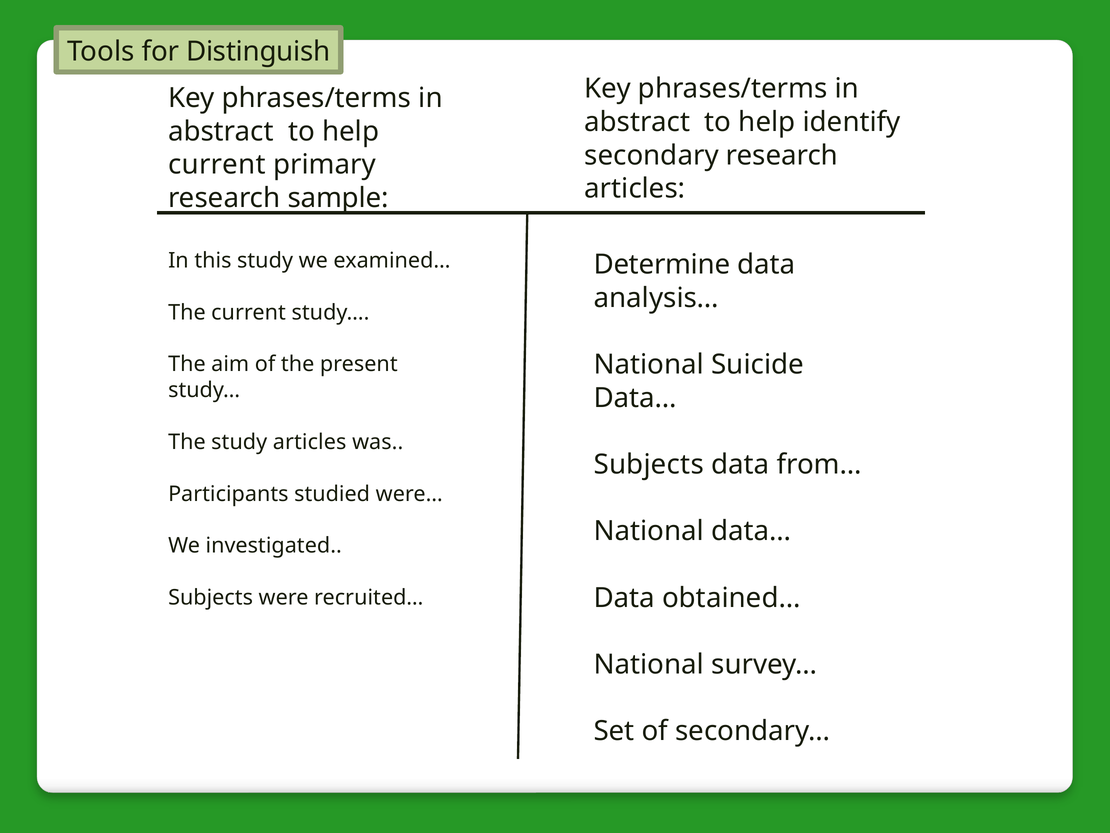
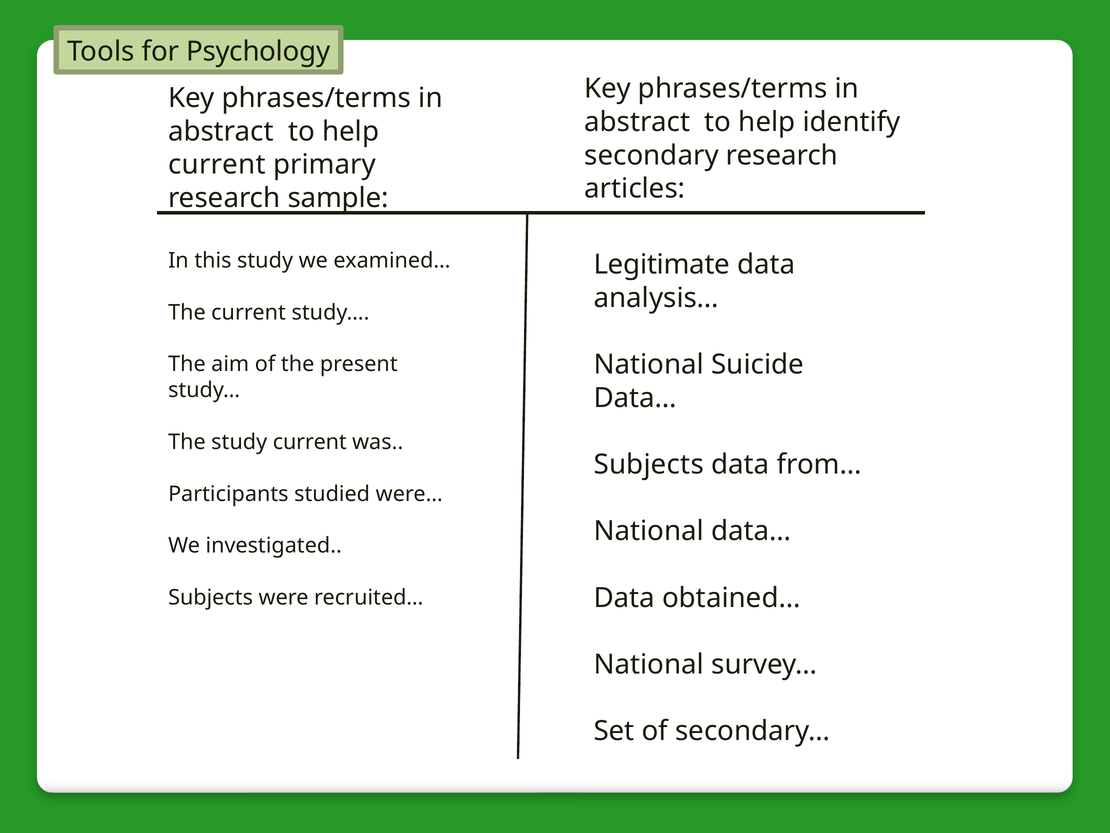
Distinguish: Distinguish -> Psychology
Determine: Determine -> Legitimate
study articles: articles -> current
